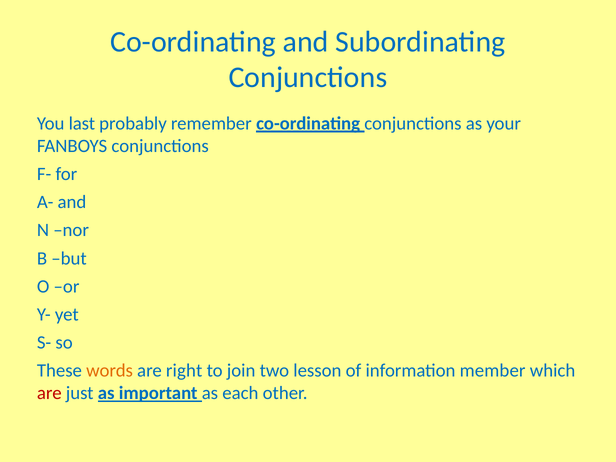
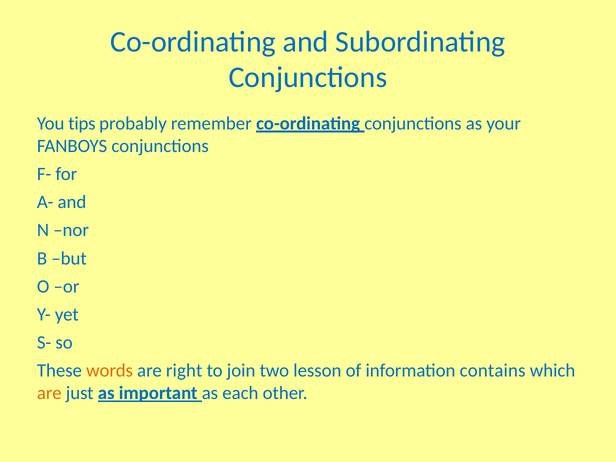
last: last -> tips
member: member -> contains
are at (49, 393) colour: red -> orange
